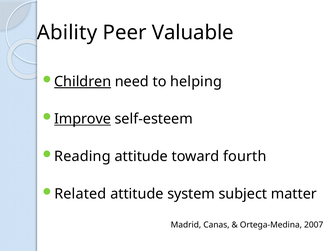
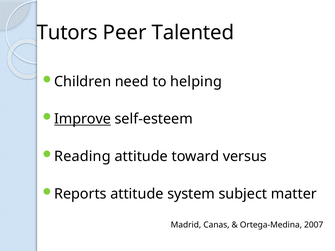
Ability: Ability -> Tutors
Valuable: Valuable -> Talented
Children underline: present -> none
fourth: fourth -> versus
Related: Related -> Reports
